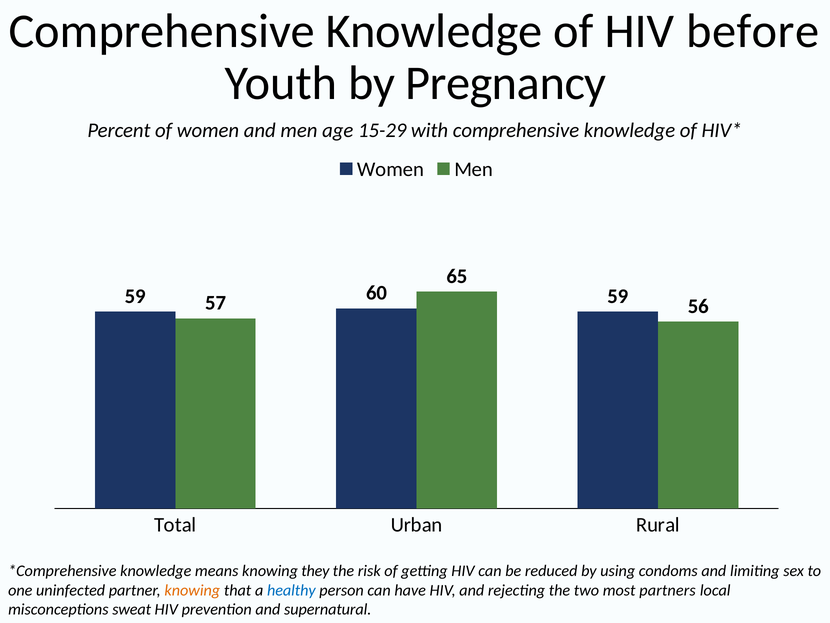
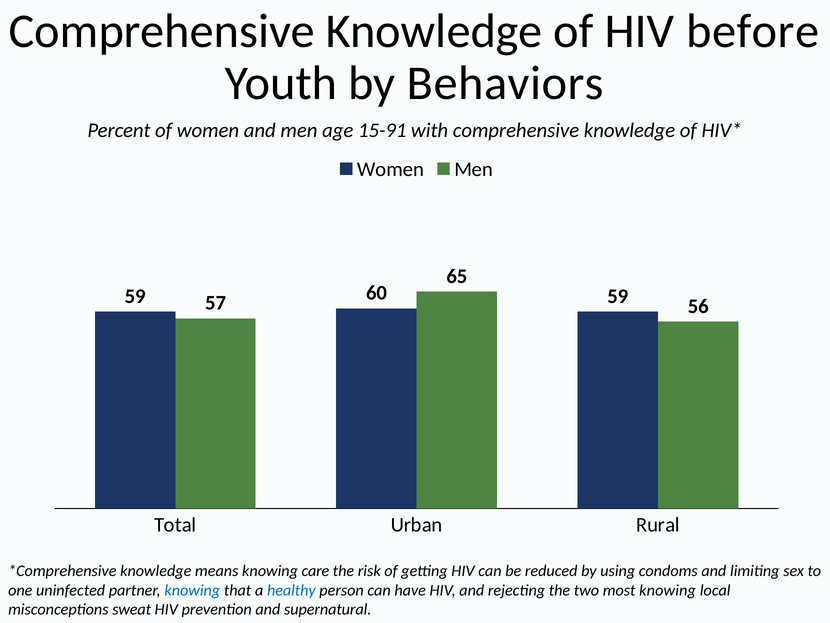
Pregnancy: Pregnancy -> Behaviors
15-29: 15-29 -> 15-91
they: they -> care
knowing at (192, 590) colour: orange -> blue
most partners: partners -> knowing
